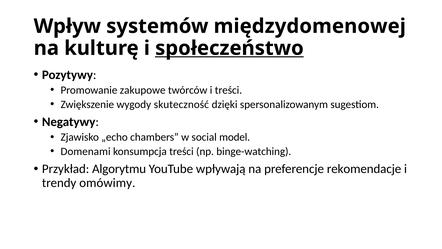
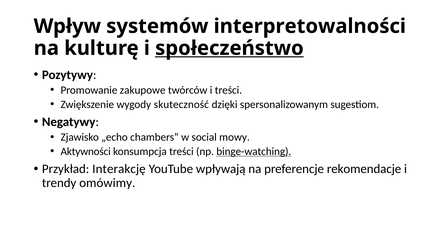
międzydomenowej: międzydomenowej -> interpretowalności
model: model -> mowy
Domenami: Domenami -> Aktywności
binge-watching underline: none -> present
Algorytmu: Algorytmu -> Interakcję
